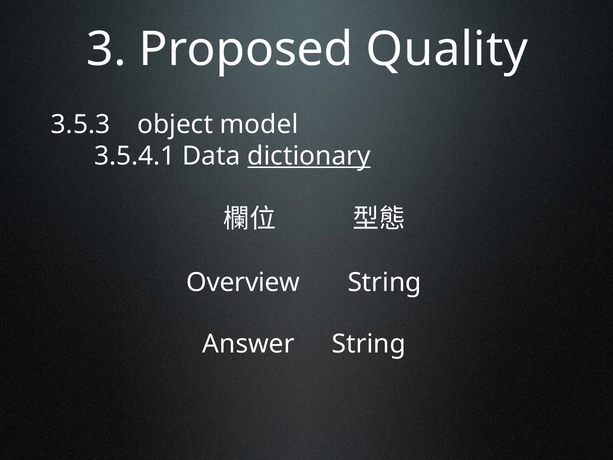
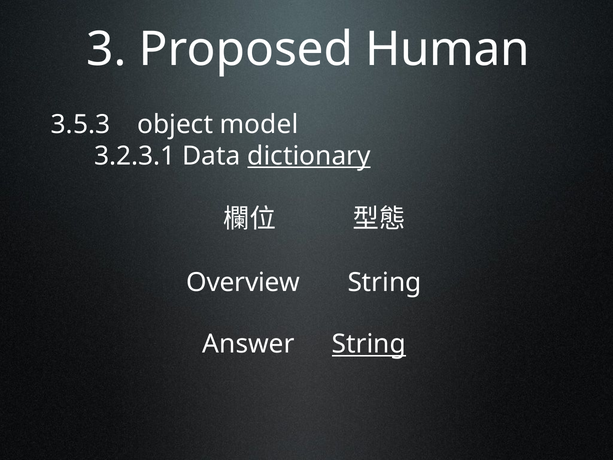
Quality: Quality -> Human
3.5.4.1: 3.5.4.1 -> 3.2.3.1
String at (369, 344) underline: none -> present
